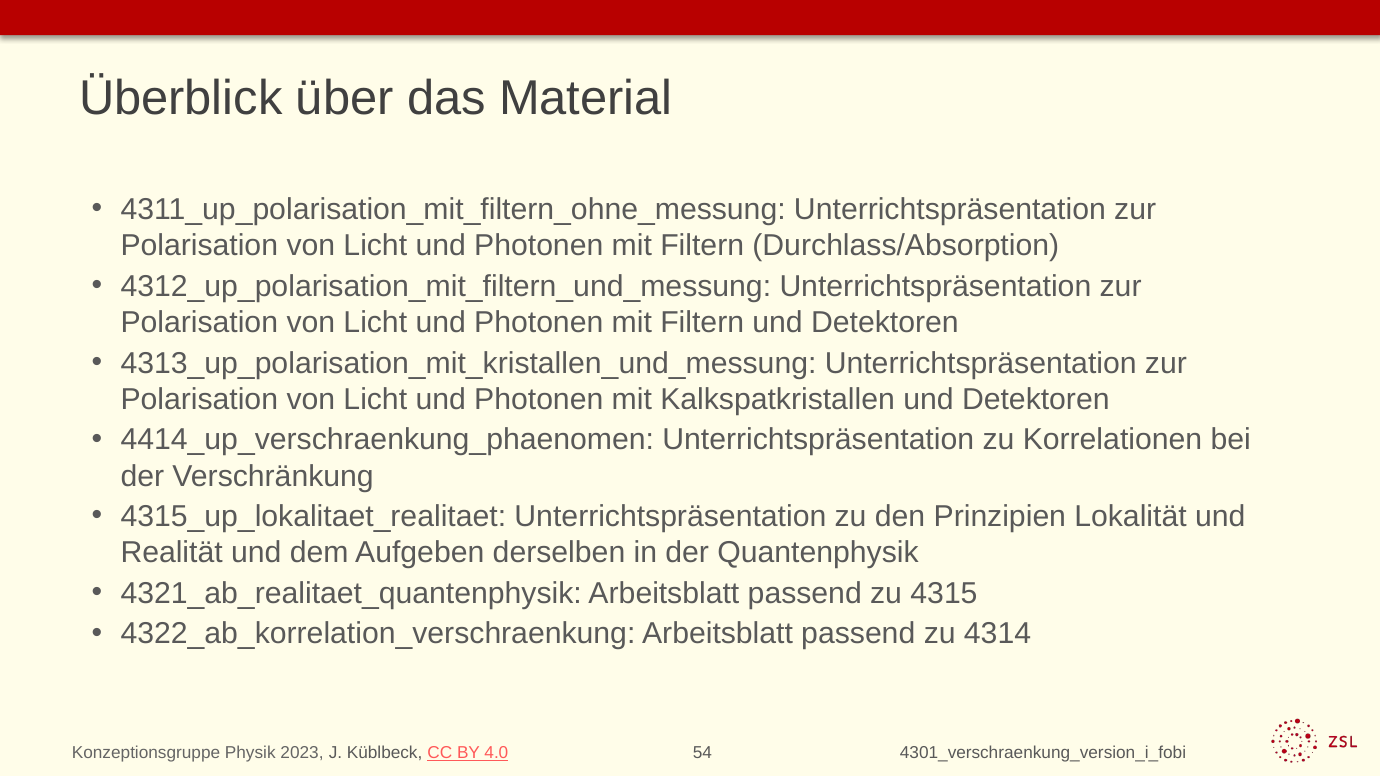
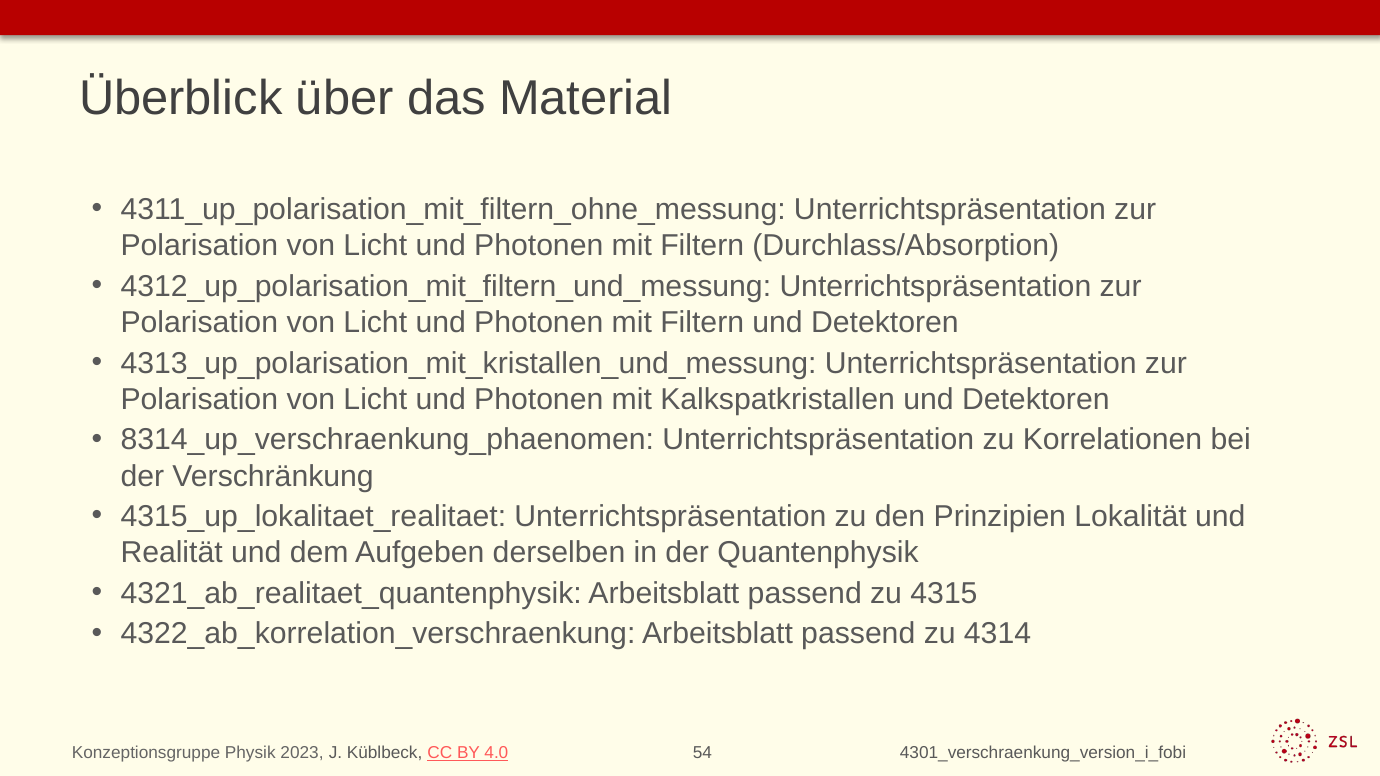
4414_up_verschraenkung_phaenomen: 4414_up_verschraenkung_phaenomen -> 8314_up_verschraenkung_phaenomen
